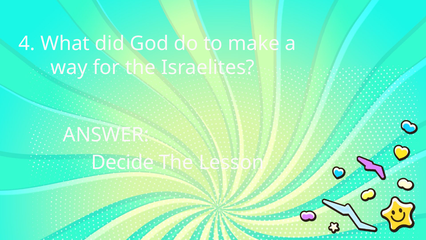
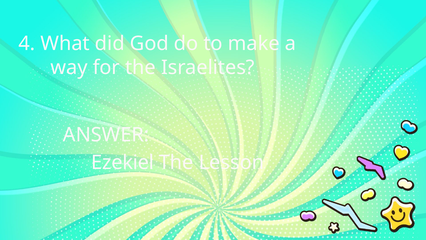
Decide: Decide -> Ezekiel
